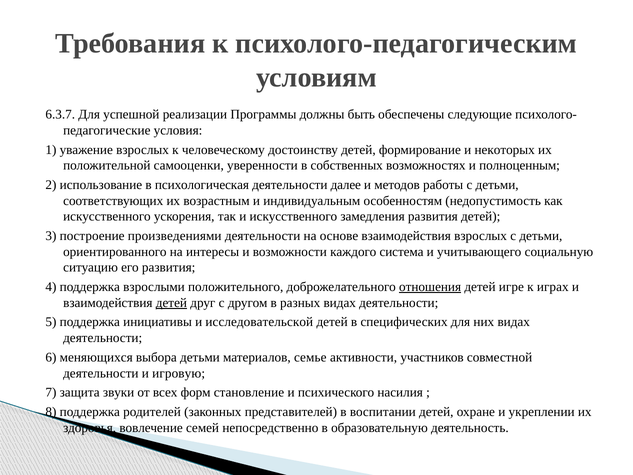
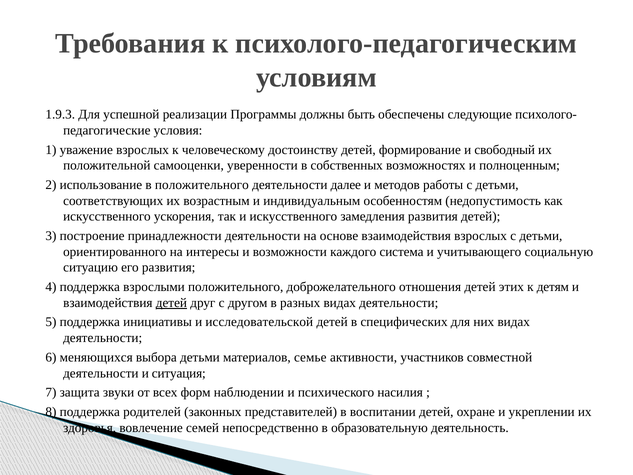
6.3.7: 6.3.7 -> 1.9.3
некоторых: некоторых -> свободный
в психологическая: психологическая -> положительного
произведениями: произведениями -> принадлежности
отношения underline: present -> none
игре: игре -> этих
играх: играх -> детям
игровую: игровую -> ситуация
становление: становление -> наблюдении
